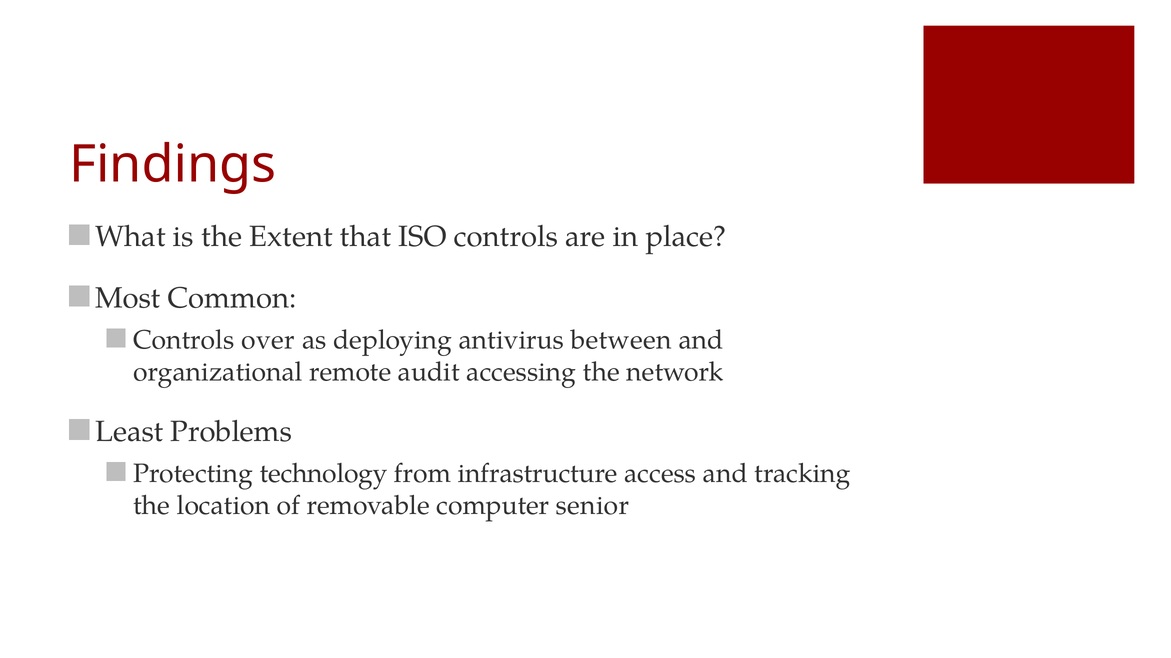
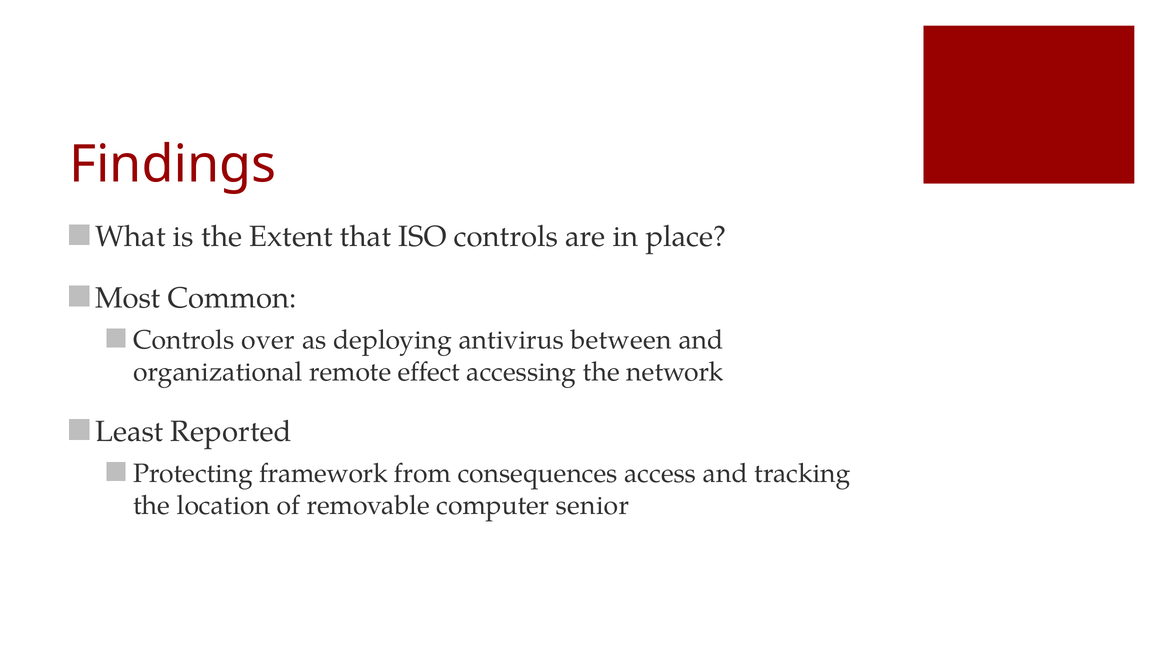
audit: audit -> effect
Problems: Problems -> Reported
technology: technology -> framework
infrastructure: infrastructure -> consequences
